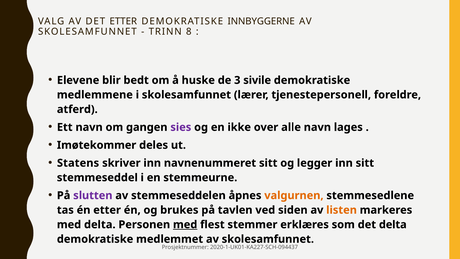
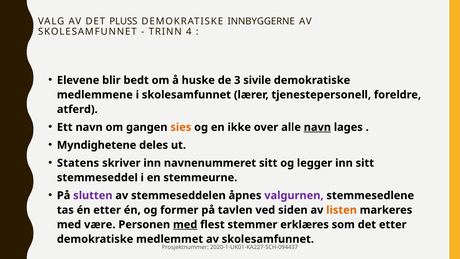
DET ETTER: ETTER -> PLUSS
8: 8 -> 4
sies colour: purple -> orange
navn at (317, 127) underline: none -> present
Imøtekommer: Imøtekommer -> Myndighetene
valgurnen colour: orange -> purple
brukes: brukes -> former
med delta: delta -> være
det delta: delta -> etter
